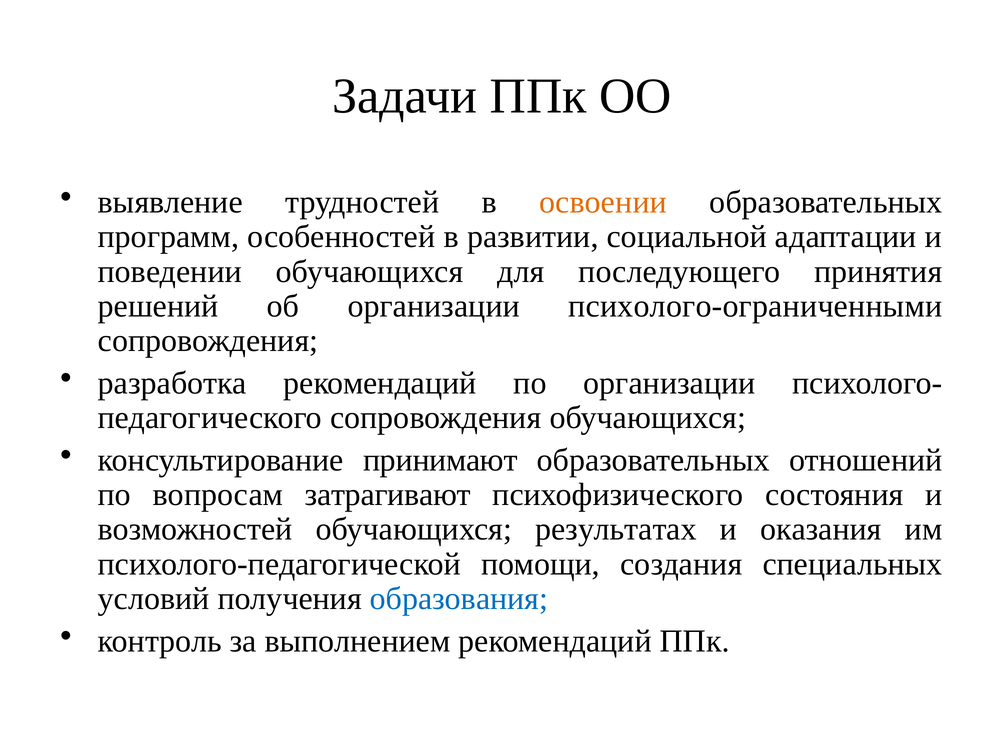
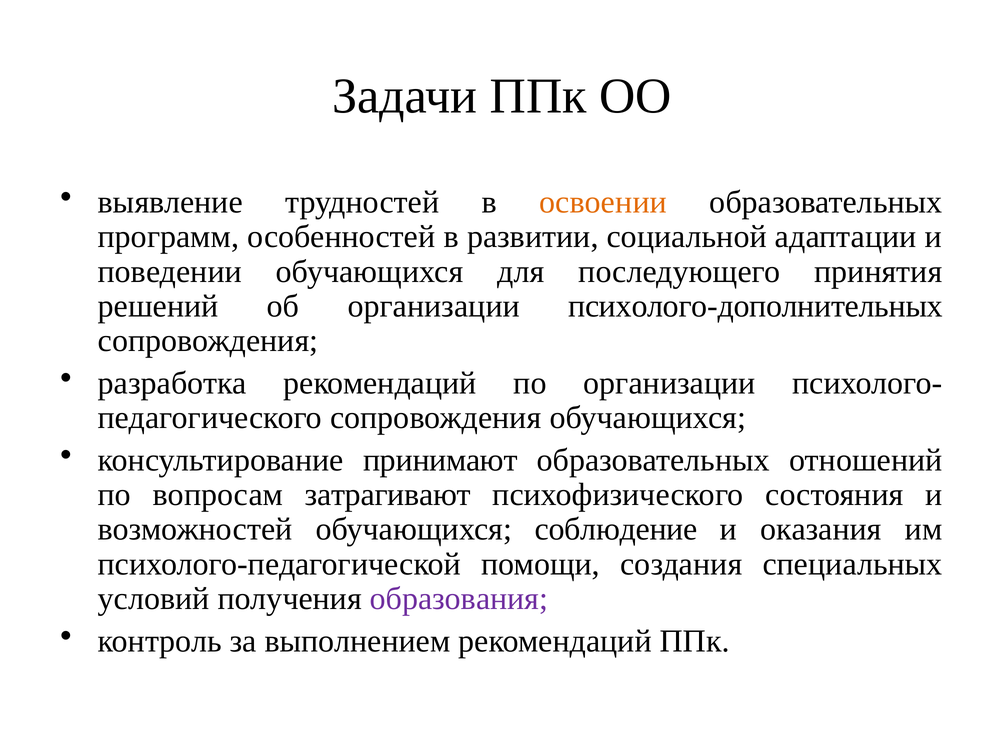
психолого-ограниченными: психолого-ограниченными -> психолого-дополнительных
результатах: результатах -> соблюдение
образования colour: blue -> purple
